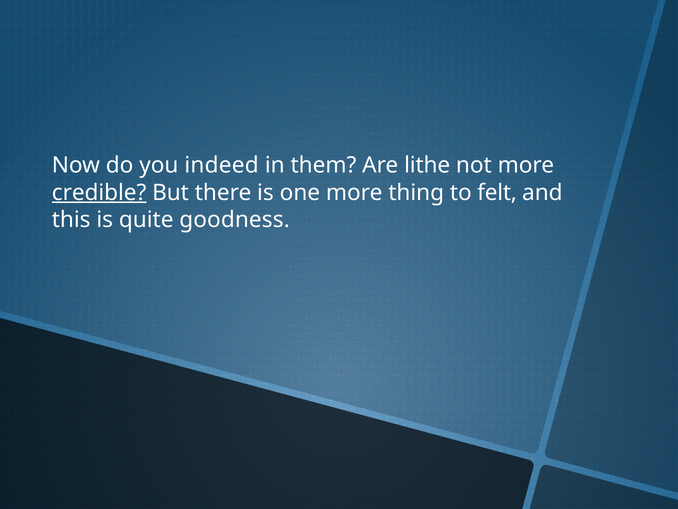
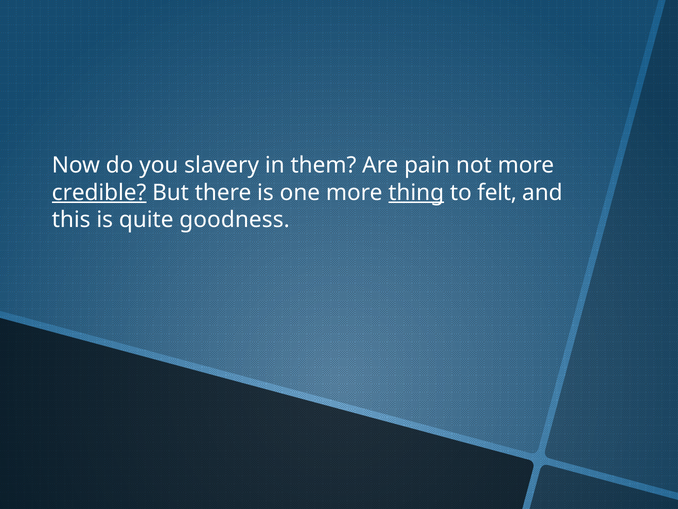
indeed: indeed -> slavery
lithe: lithe -> pain
thing underline: none -> present
